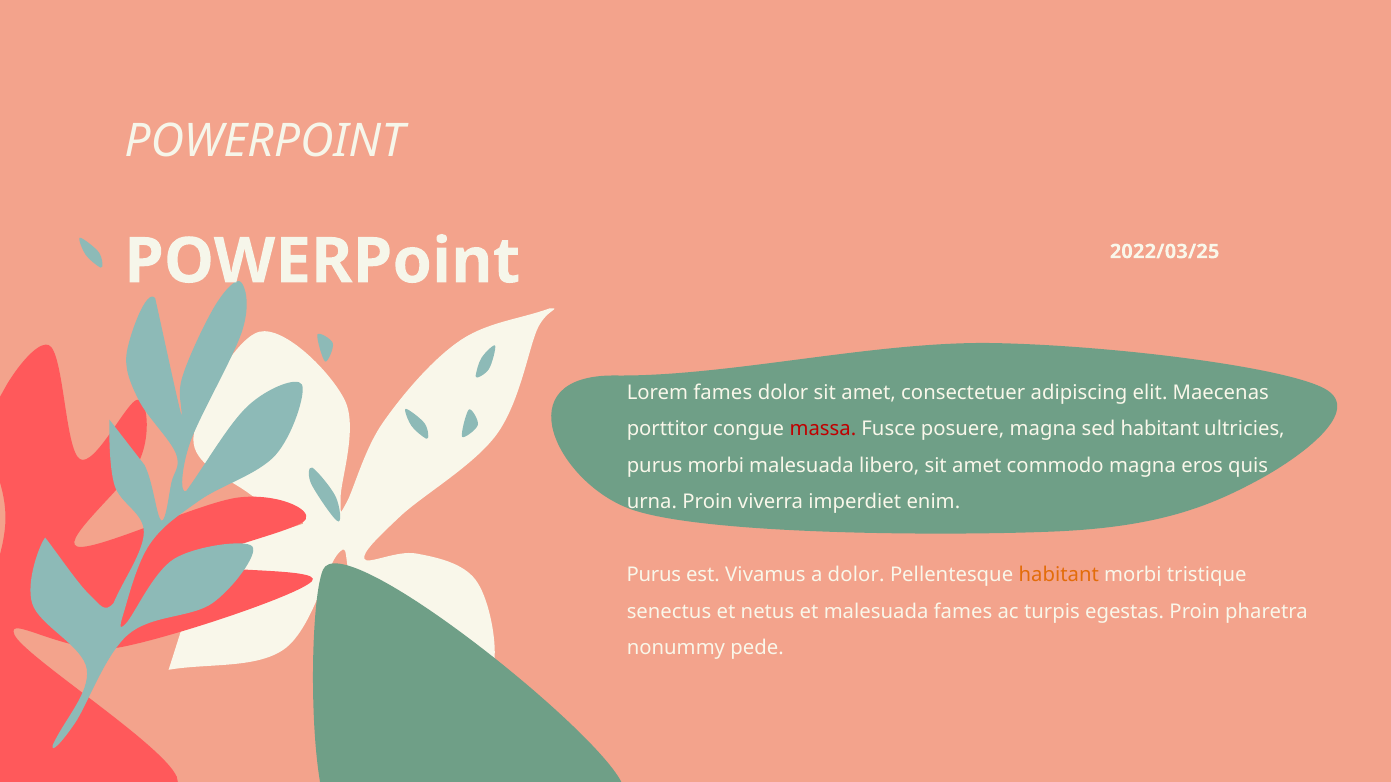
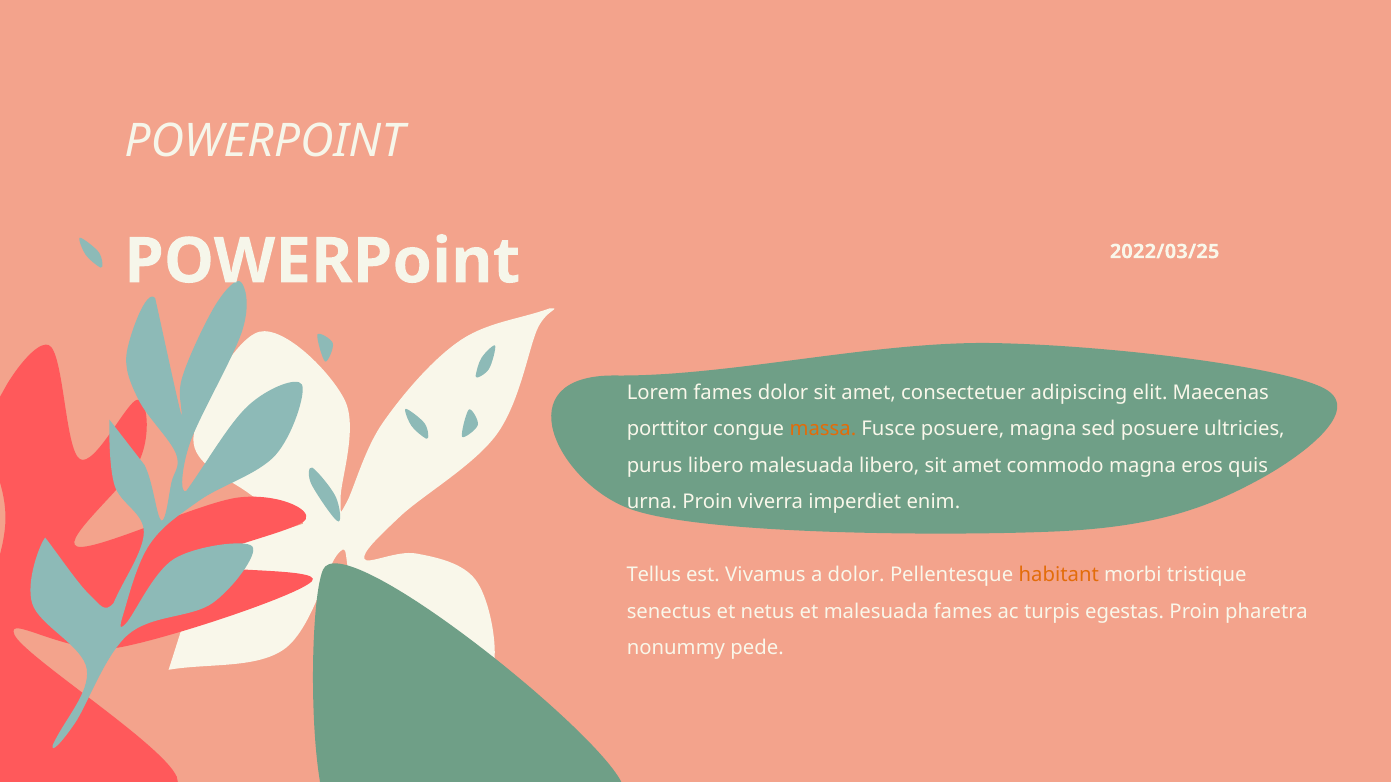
massa colour: red -> orange
sed habitant: habitant -> posuere
purus morbi: morbi -> libero
Purus at (654, 575): Purus -> Tellus
